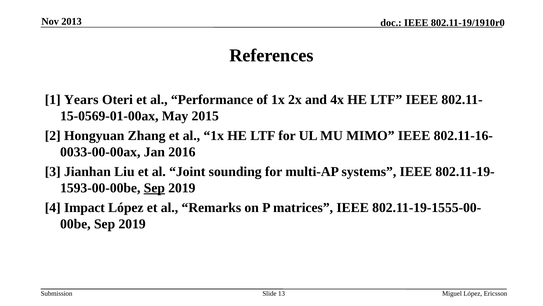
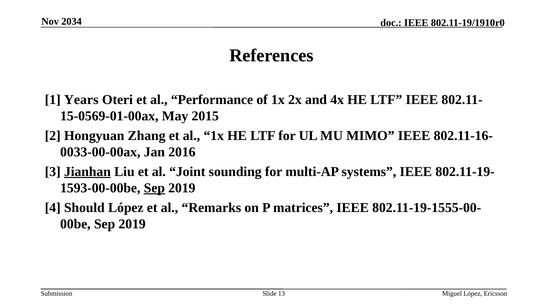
2013: 2013 -> 2034
Jianhan underline: none -> present
Impact: Impact -> Should
